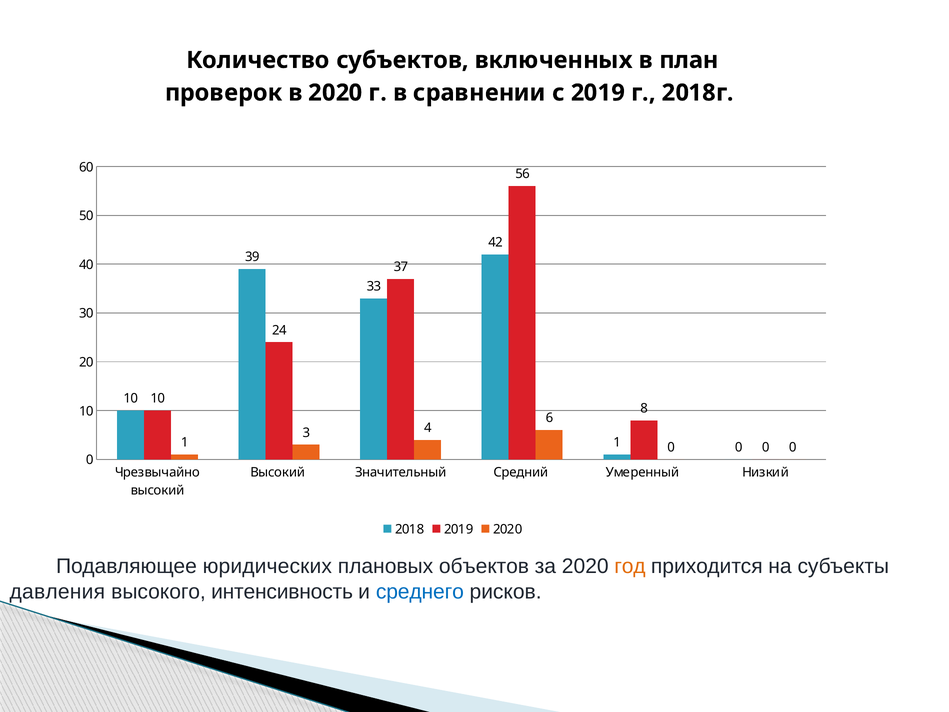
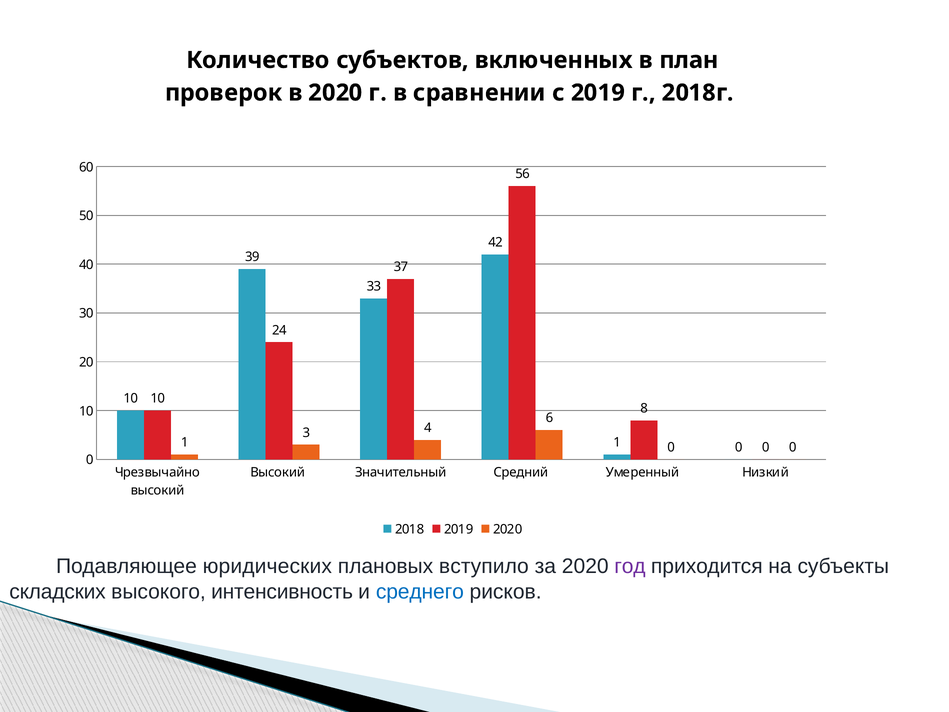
объектов: объектов -> вступило
год colour: orange -> purple
давления: давления -> складских
